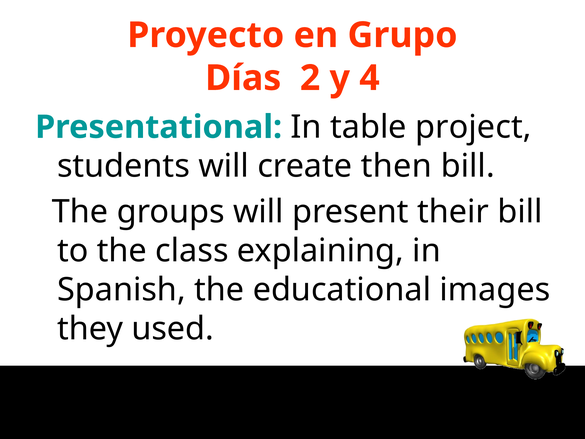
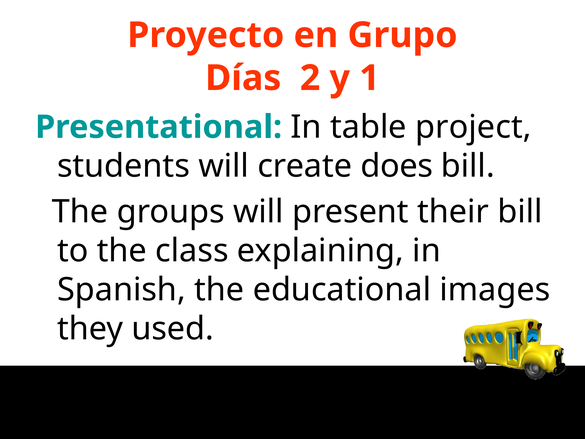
4: 4 -> 1
then: then -> does
